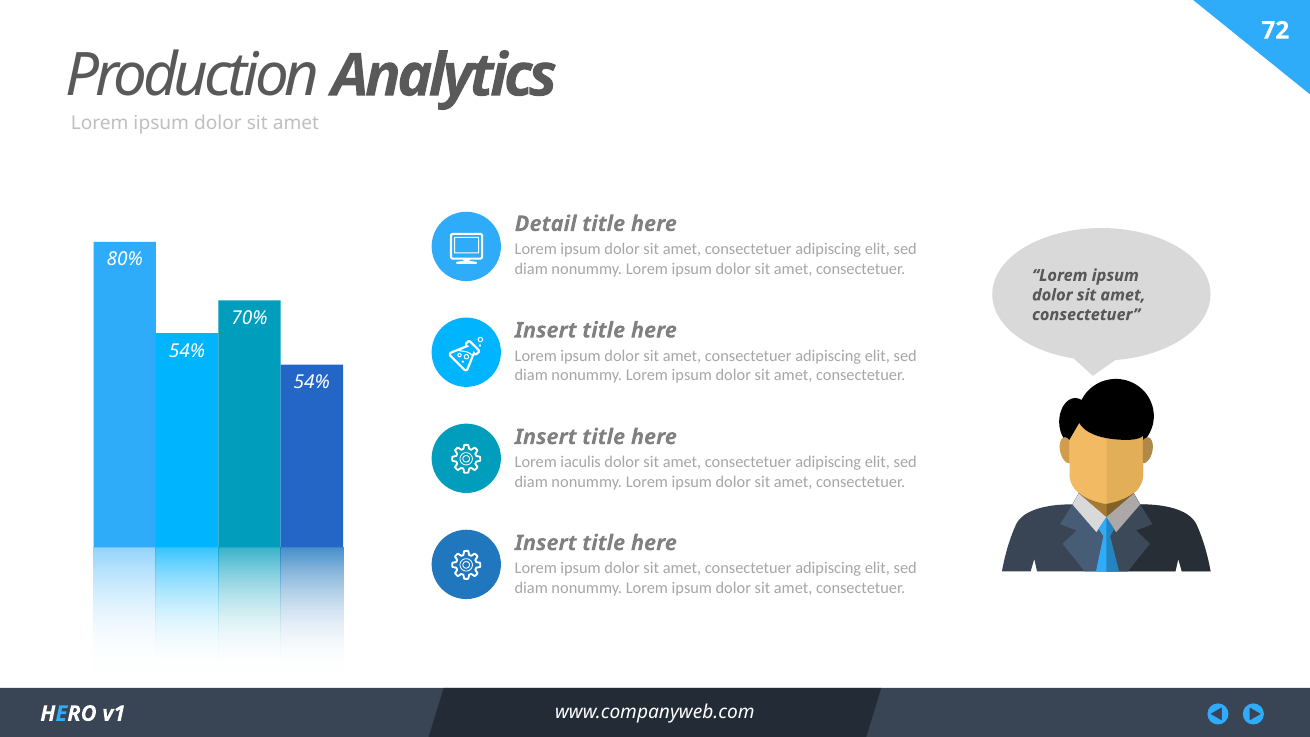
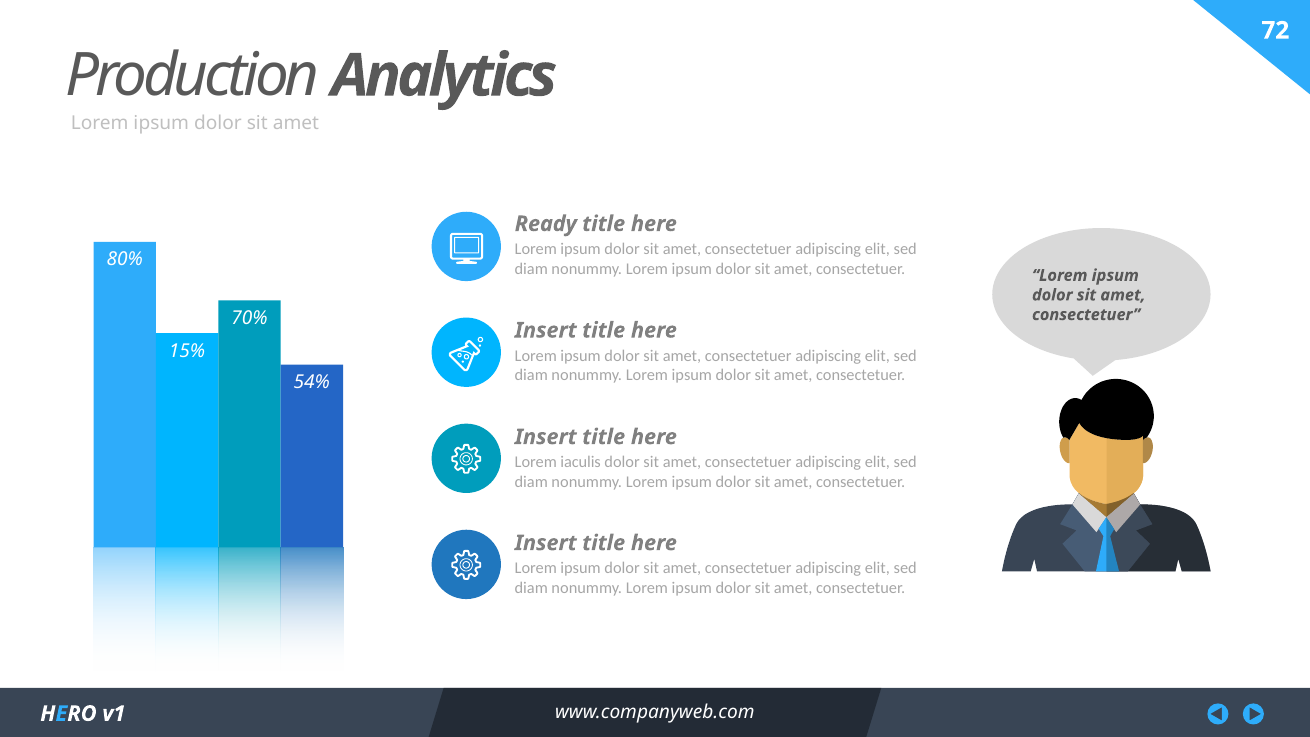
Detail: Detail -> Ready
54% at (187, 351): 54% -> 15%
